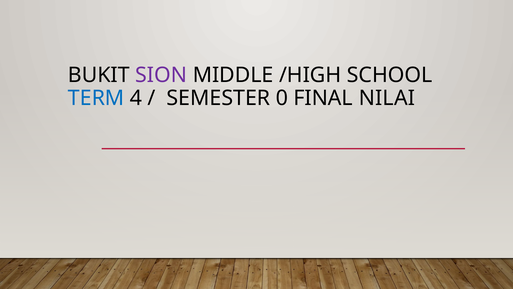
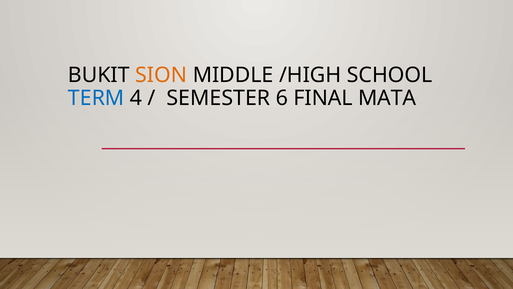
SION colour: purple -> orange
0: 0 -> 6
NILAI: NILAI -> MATA
